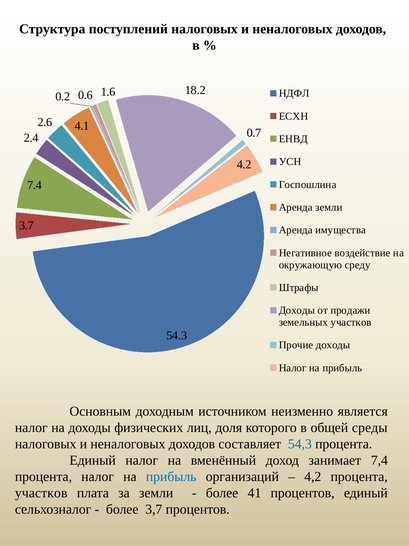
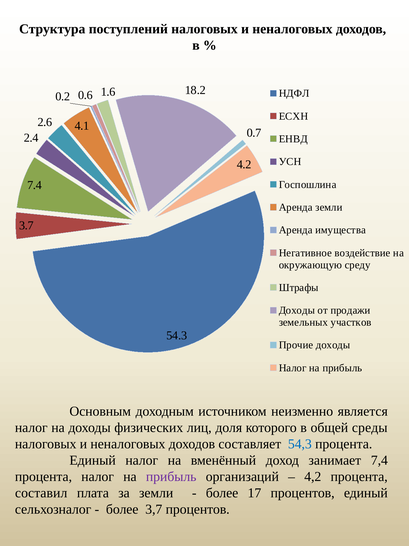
прибыль at (171, 476) colour: blue -> purple
участков at (41, 492): участков -> составил
41: 41 -> 17
